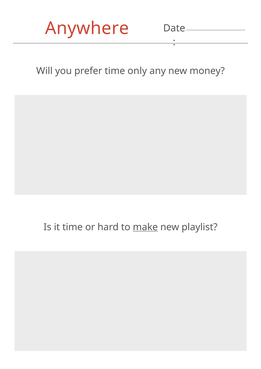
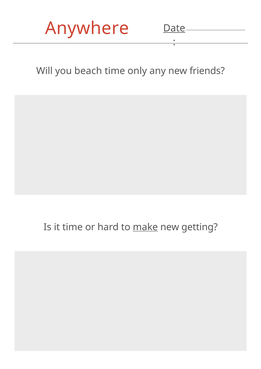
Date underline: none -> present
prefer: prefer -> beach
money: money -> friends
playlist: playlist -> getting
